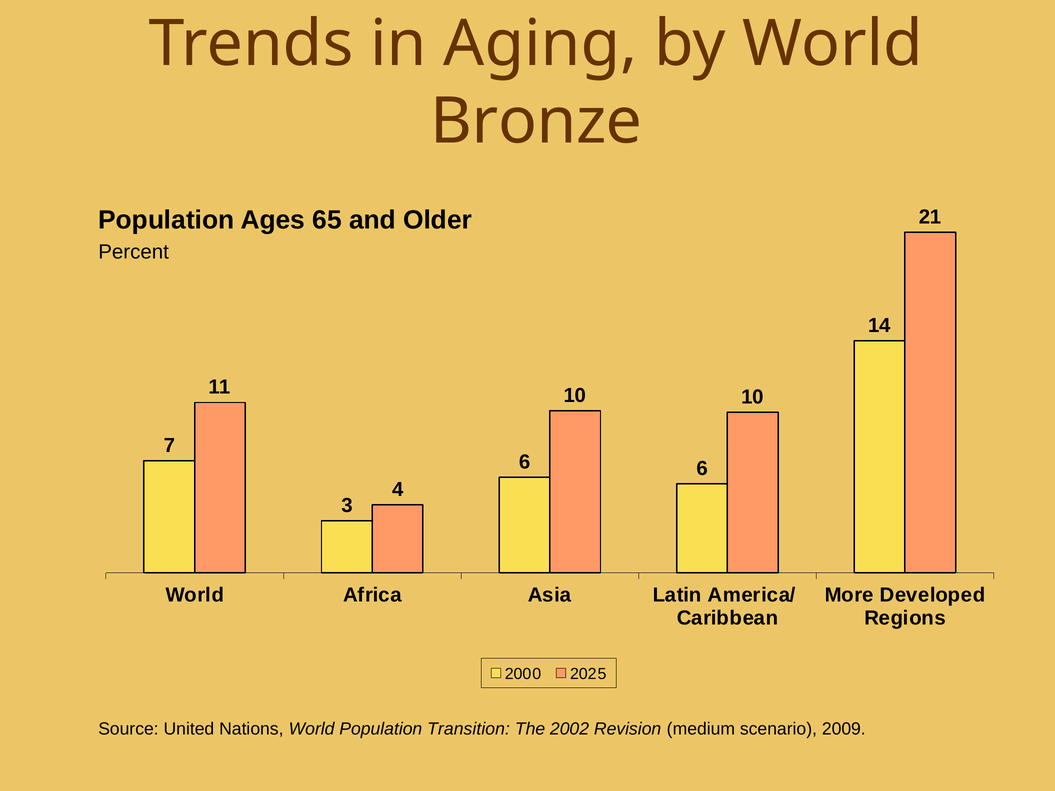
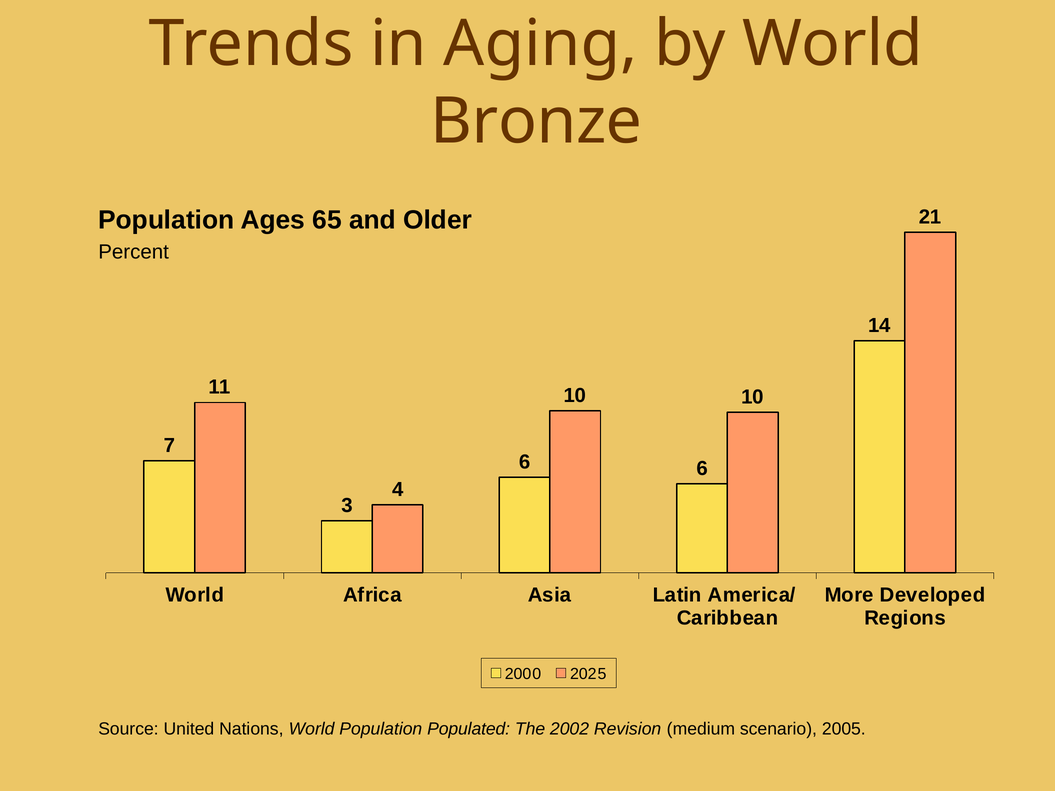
Transition: Transition -> Populated
2009: 2009 -> 2005
